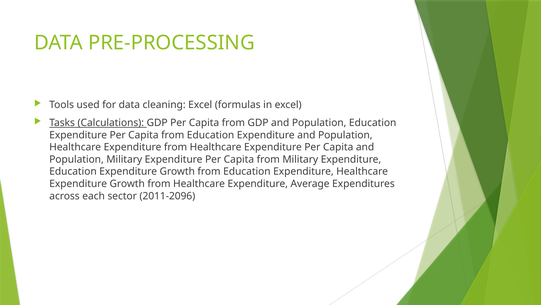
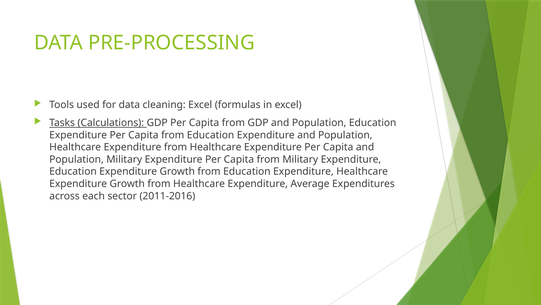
2011-2096: 2011-2096 -> 2011-2016
